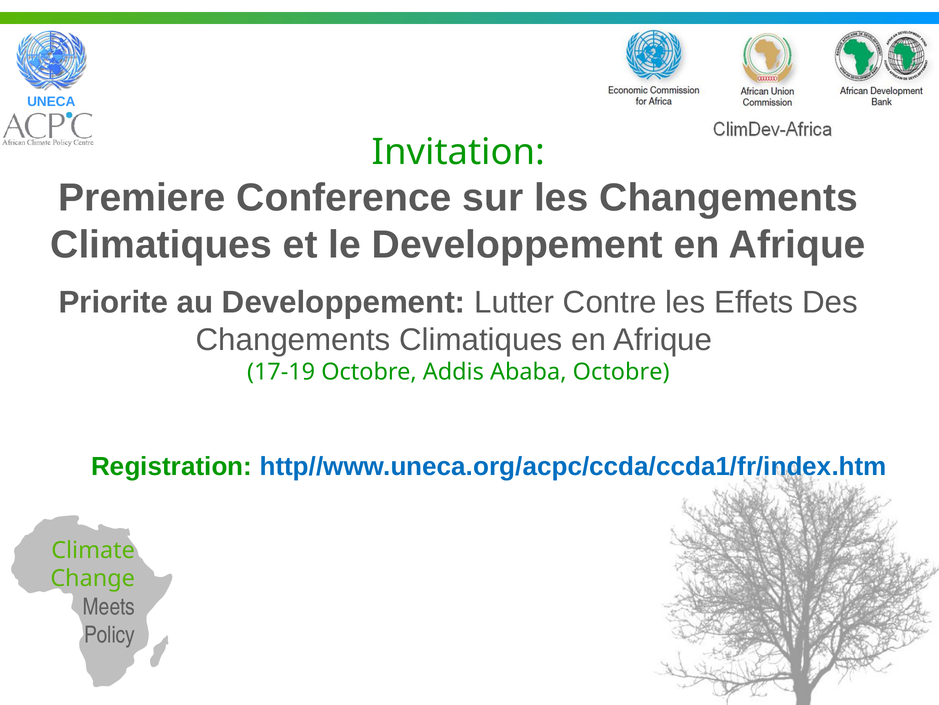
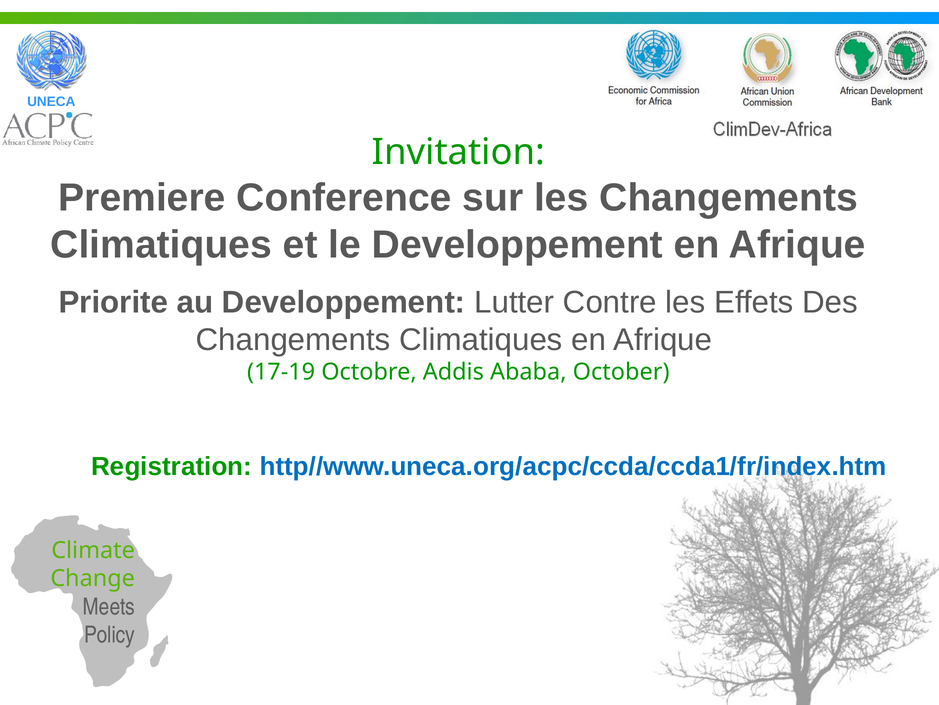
Ababa Octobre: Octobre -> October
